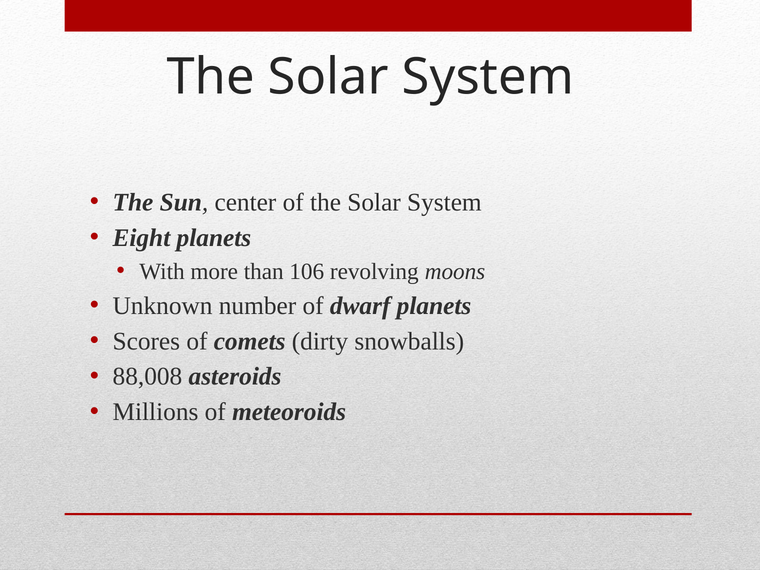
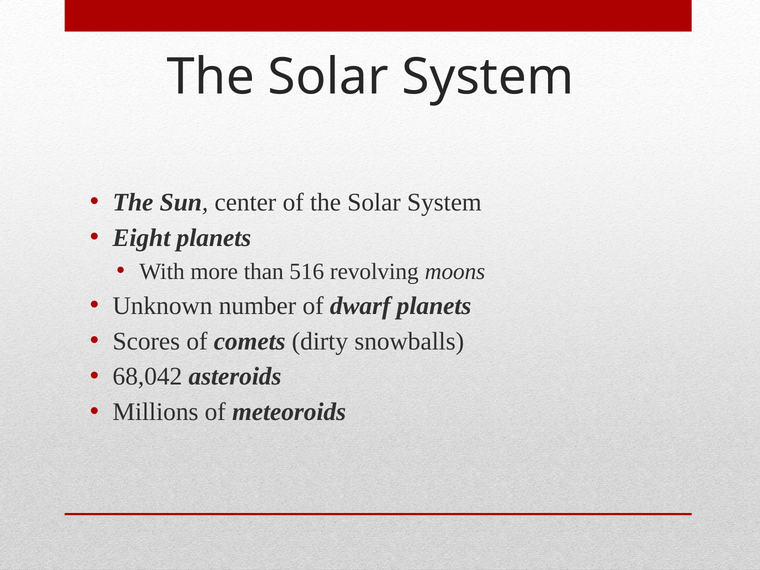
106: 106 -> 516
88,008: 88,008 -> 68,042
